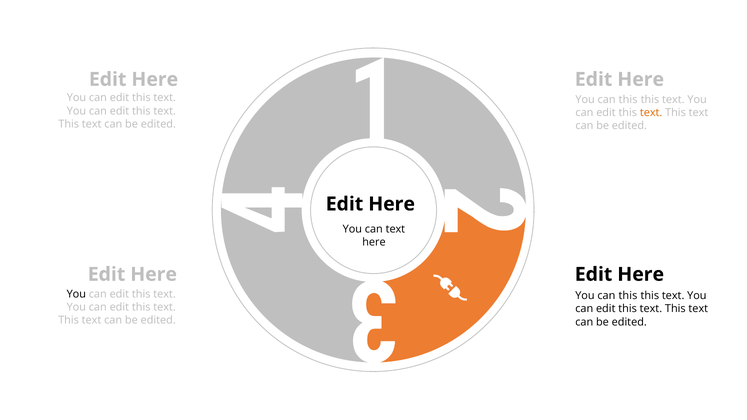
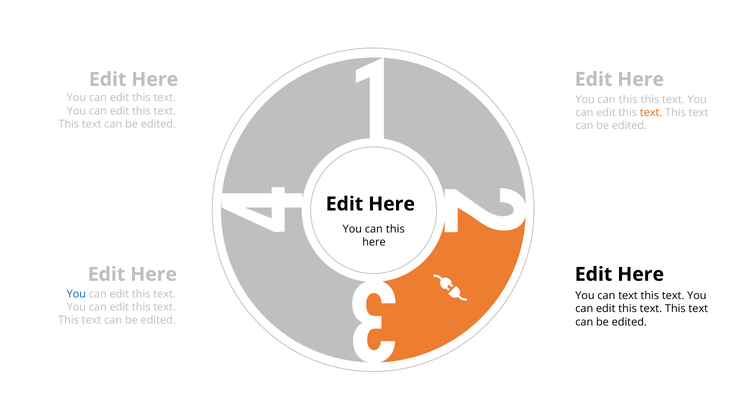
text at (395, 229): text -> this
You at (76, 294) colour: black -> blue
this at (628, 296): this -> text
